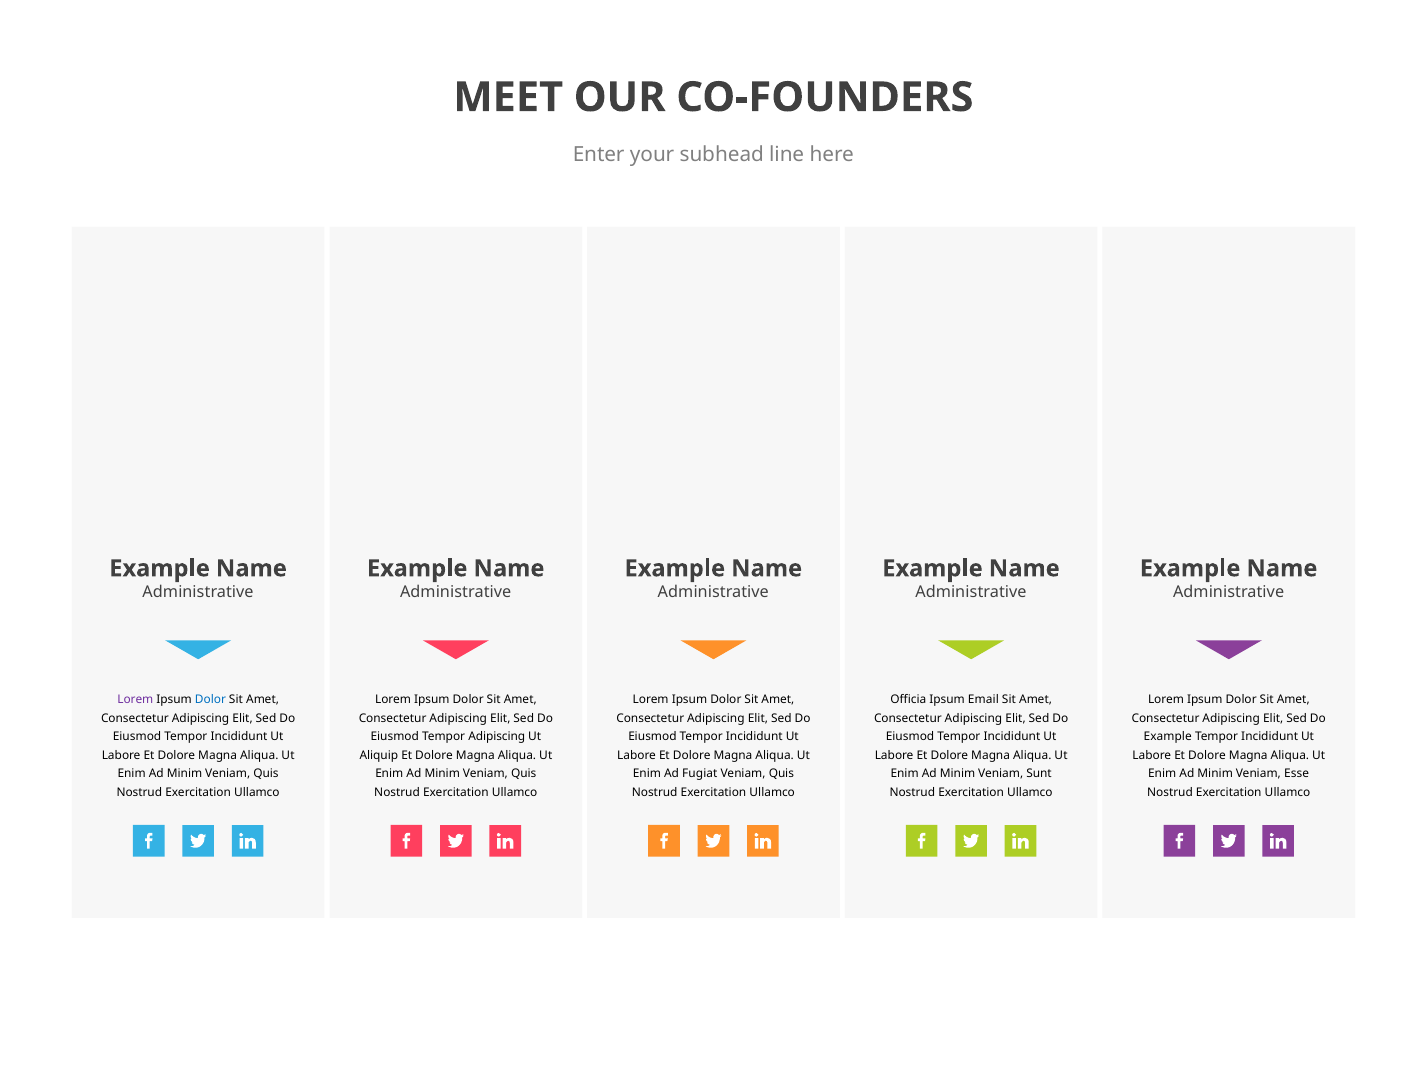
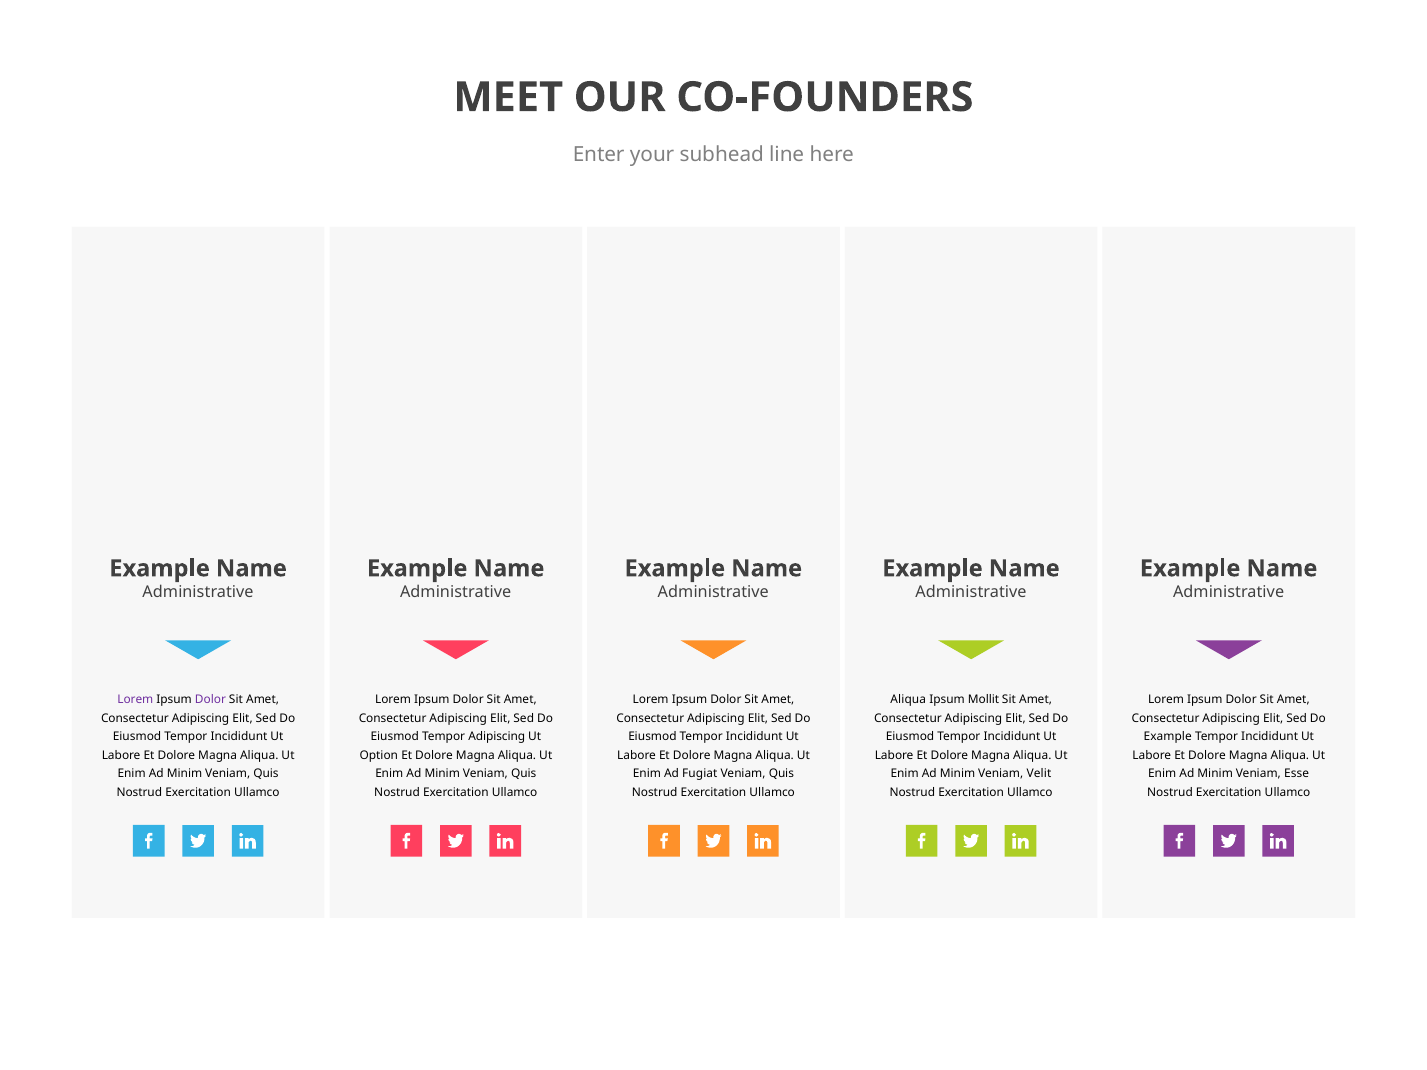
Dolor at (211, 700) colour: blue -> purple
Officia at (908, 700): Officia -> Aliqua
Email: Email -> Mollit
Aliquip: Aliquip -> Option
Sunt: Sunt -> Velit
